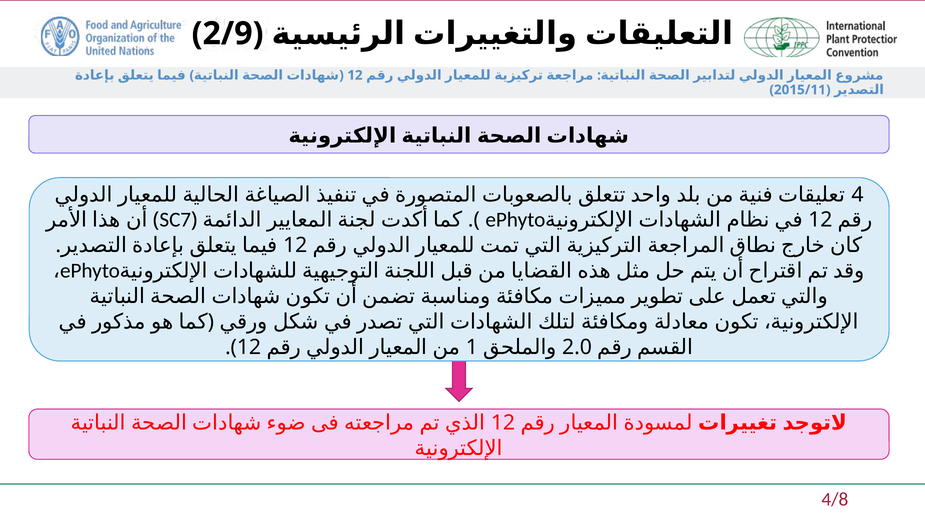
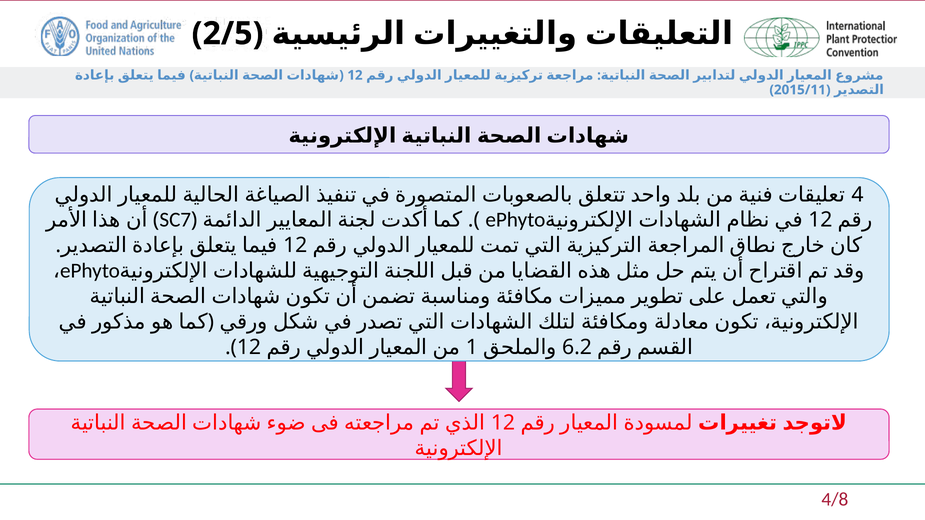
2/9: 2/9 -> 2/5
2.0: 2.0 -> 6.2
